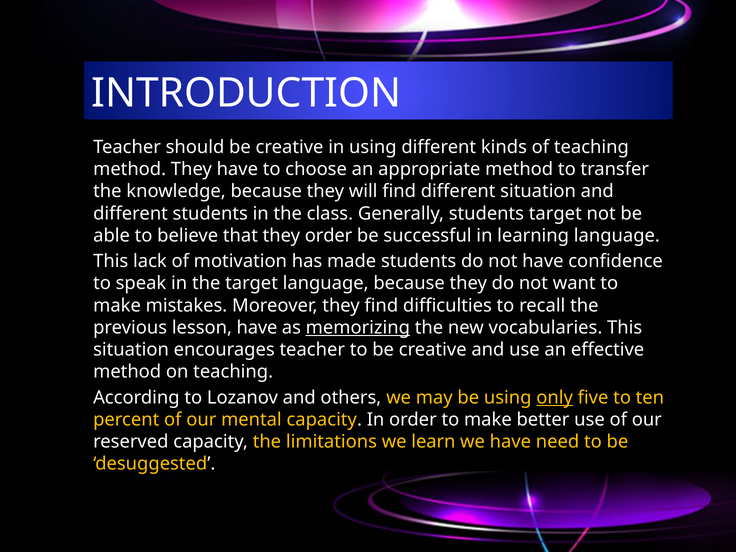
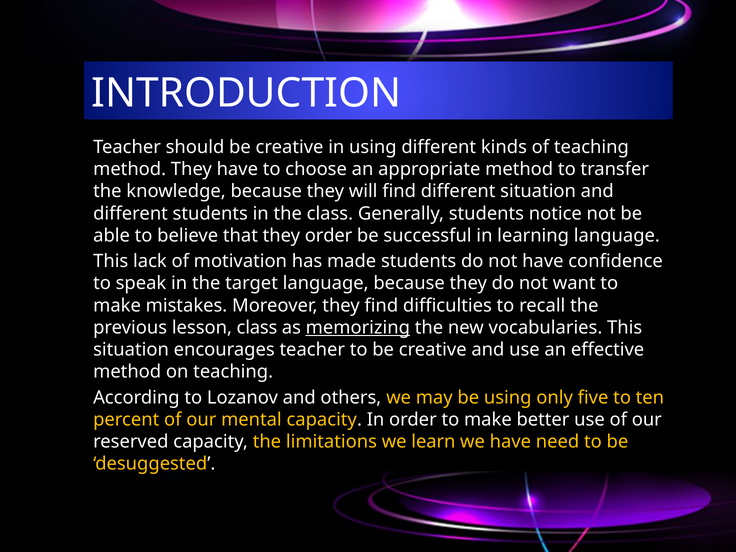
students target: target -> notice
lesson have: have -> class
only underline: present -> none
